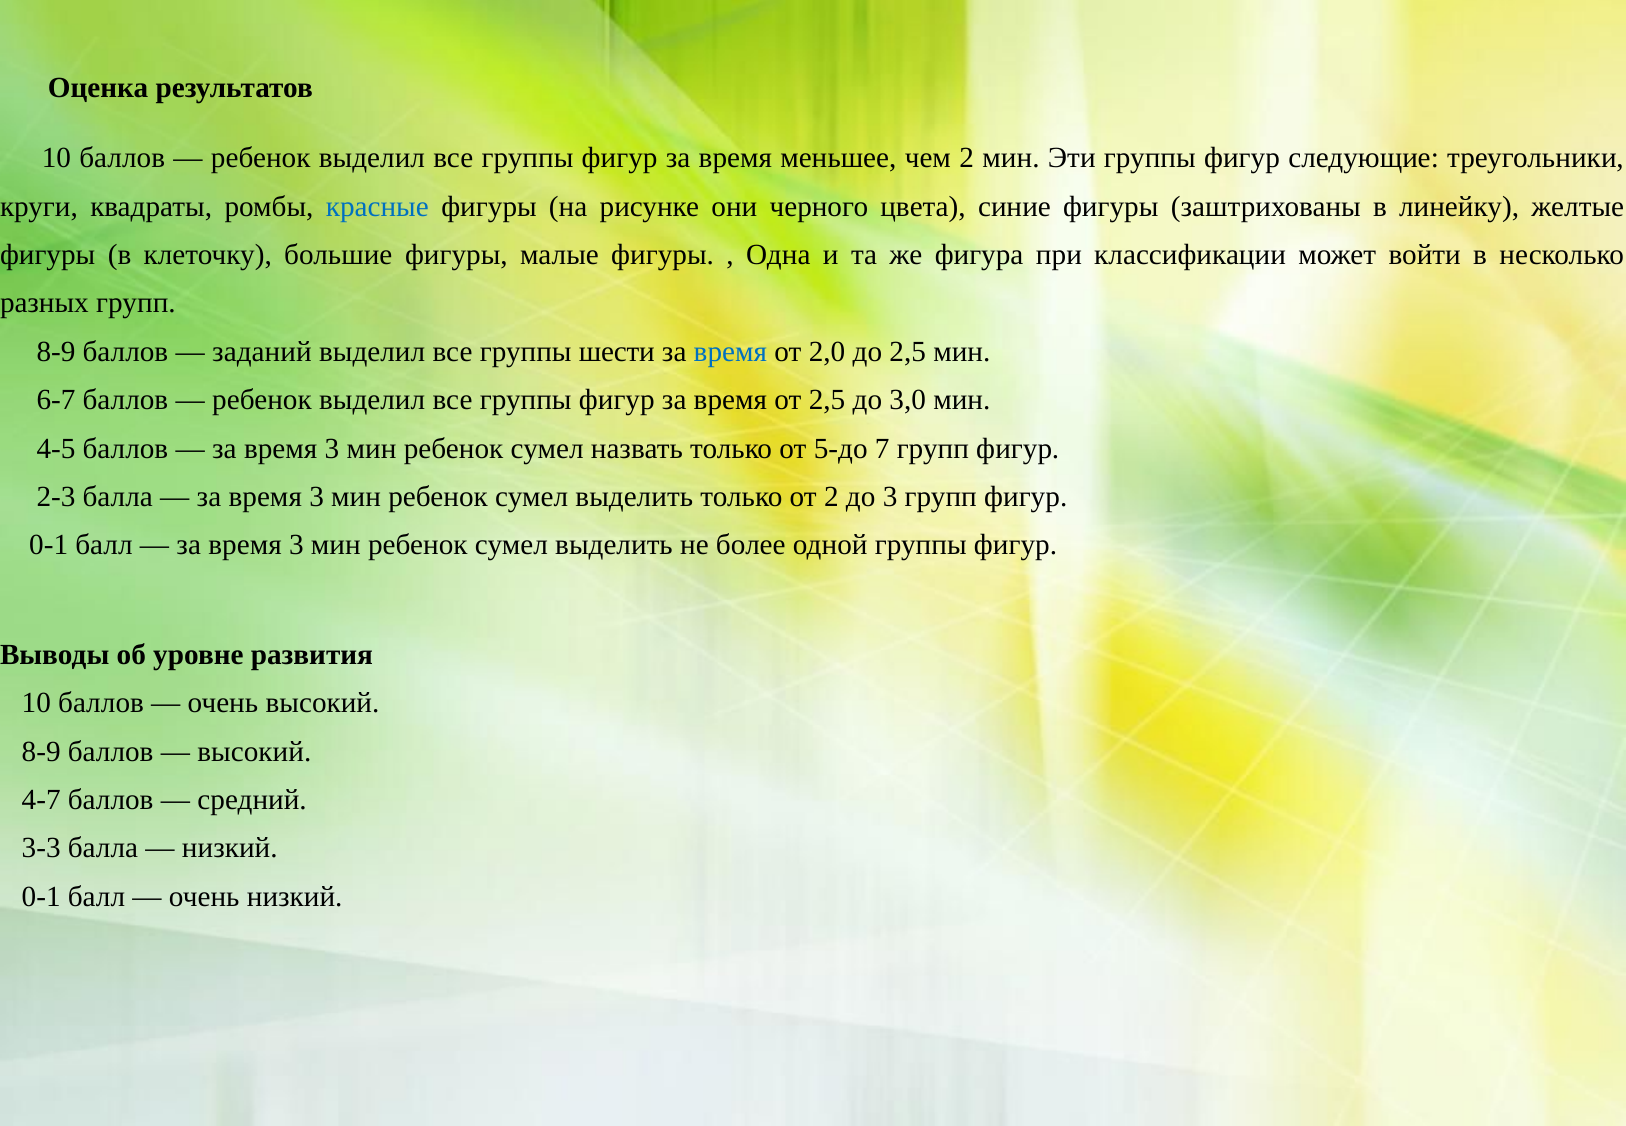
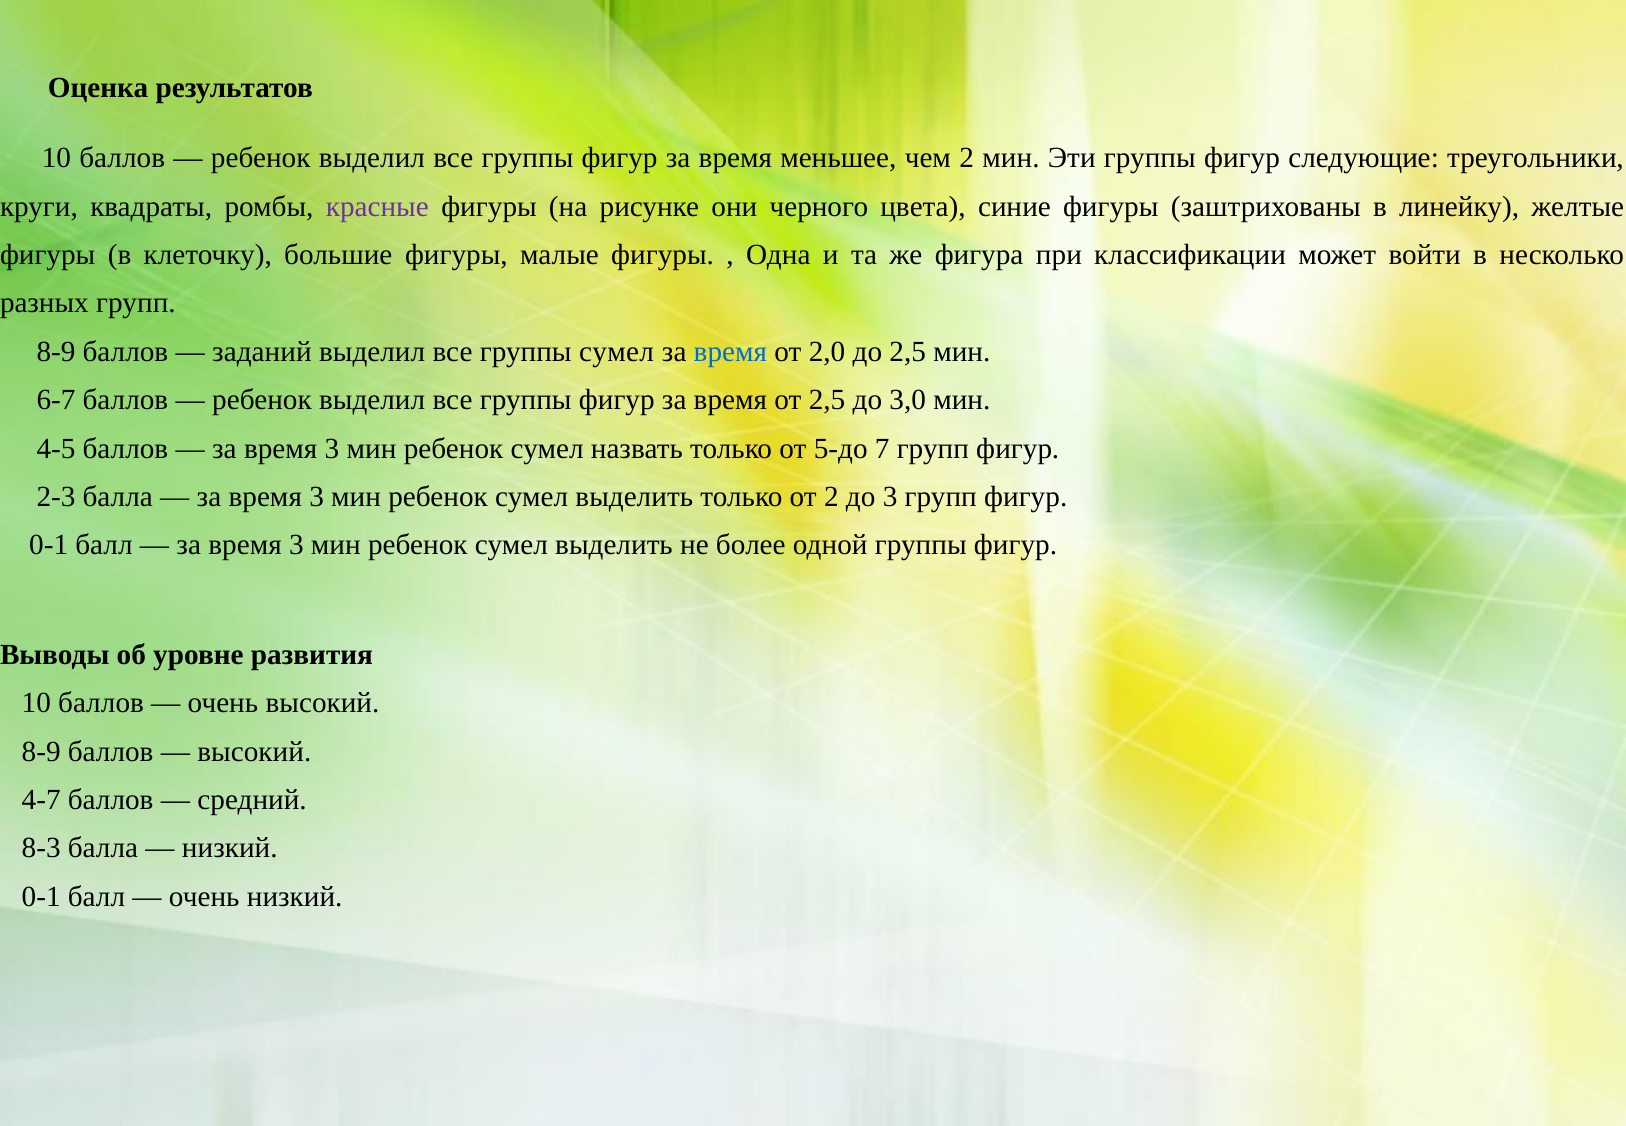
красные colour: blue -> purple
группы шести: шести -> сумел
3-3: 3-3 -> 8-3
